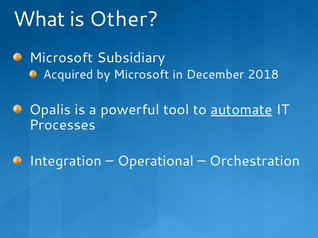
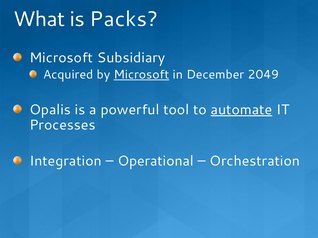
Other: Other -> Packs
Microsoft at (141, 75) underline: none -> present
2018: 2018 -> 2049
